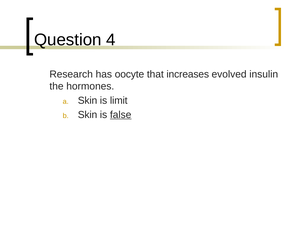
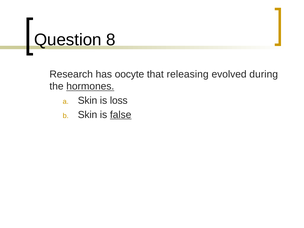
4: 4 -> 8
increases: increases -> releasing
insulin: insulin -> during
hormones underline: none -> present
limit: limit -> loss
